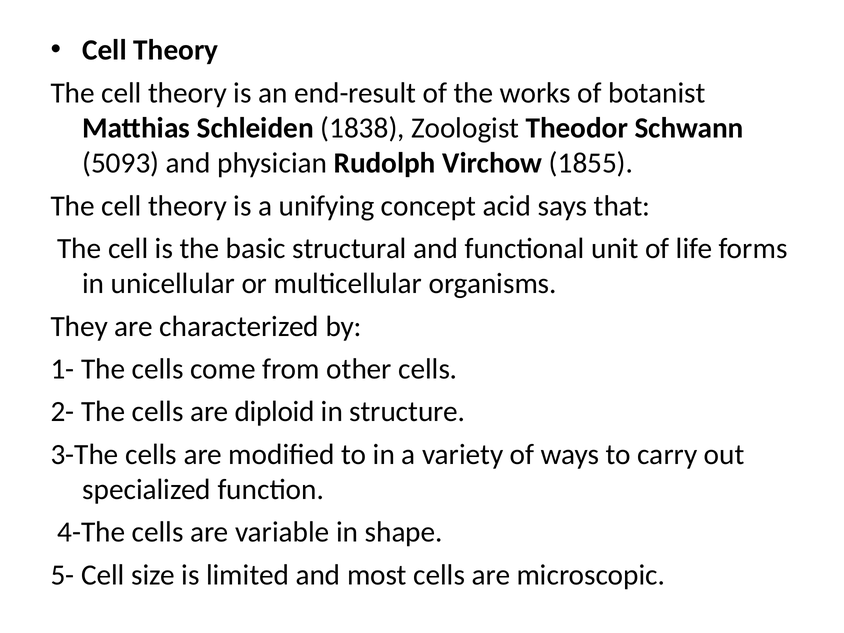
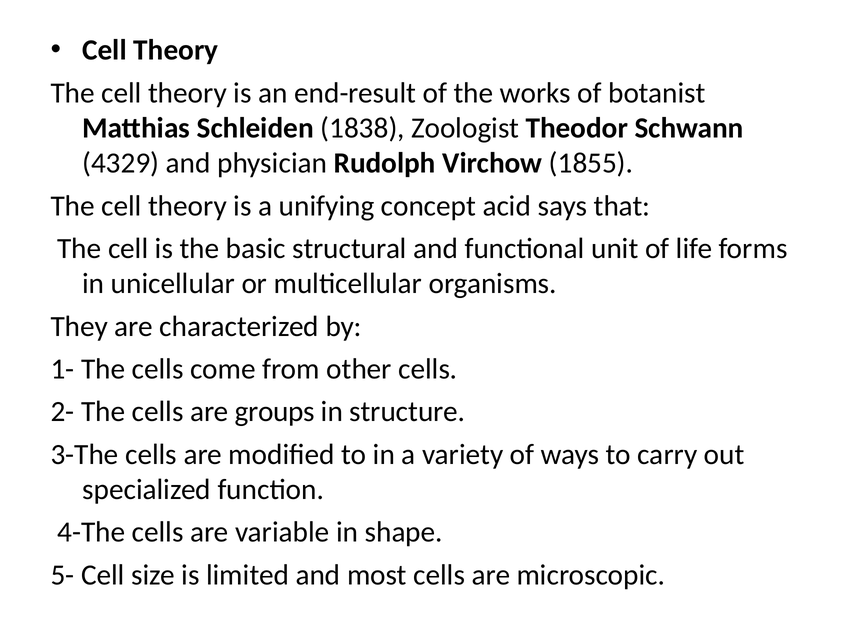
5093: 5093 -> 4329
diploid: diploid -> groups
